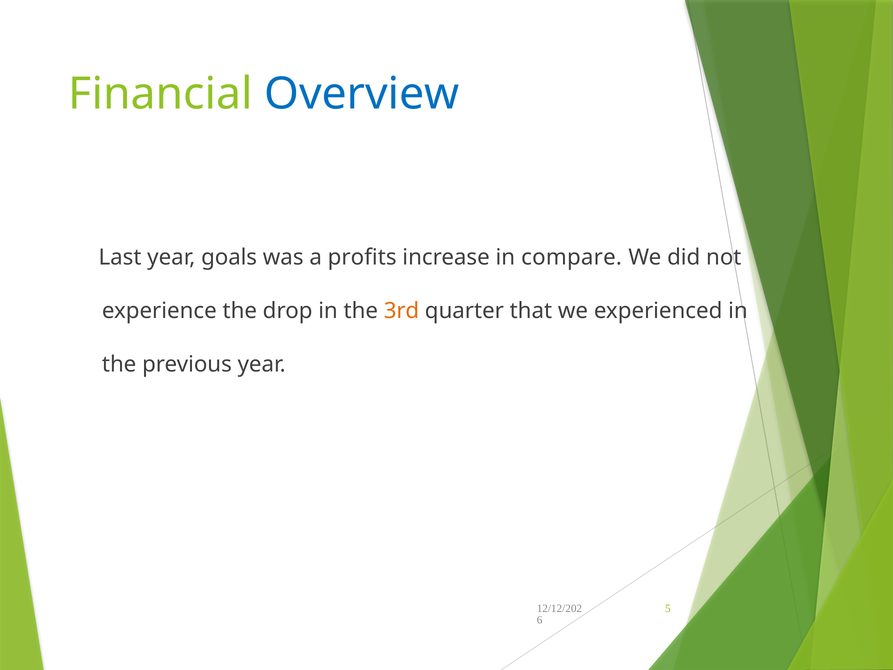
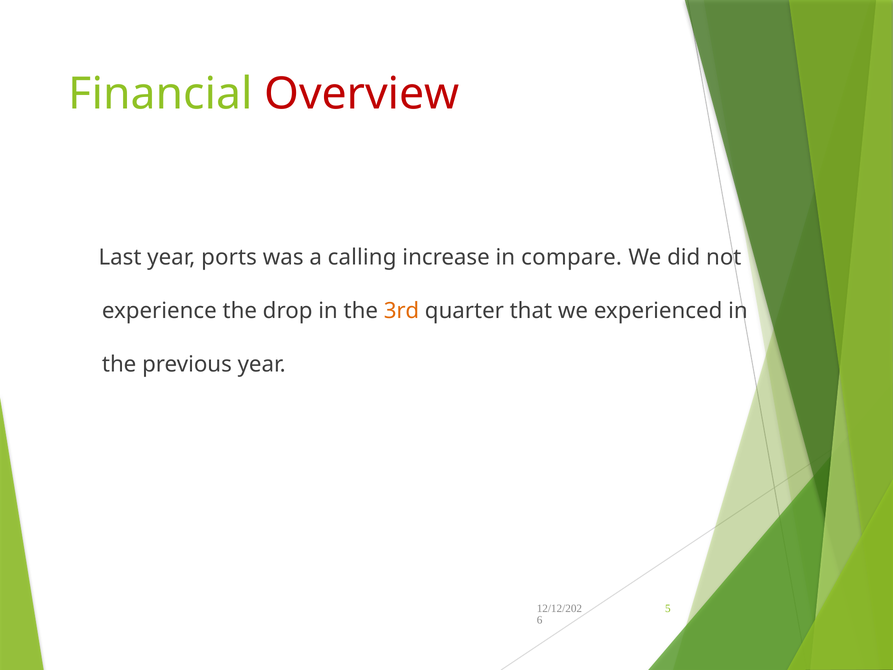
Overview colour: blue -> red
goals: goals -> ports
profits: profits -> calling
